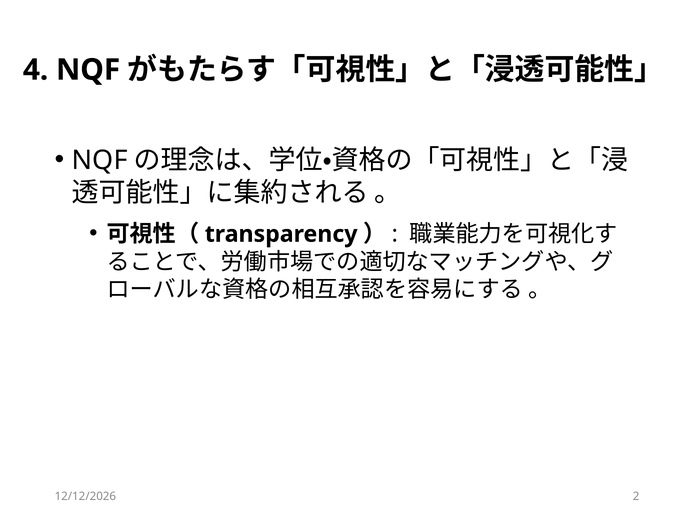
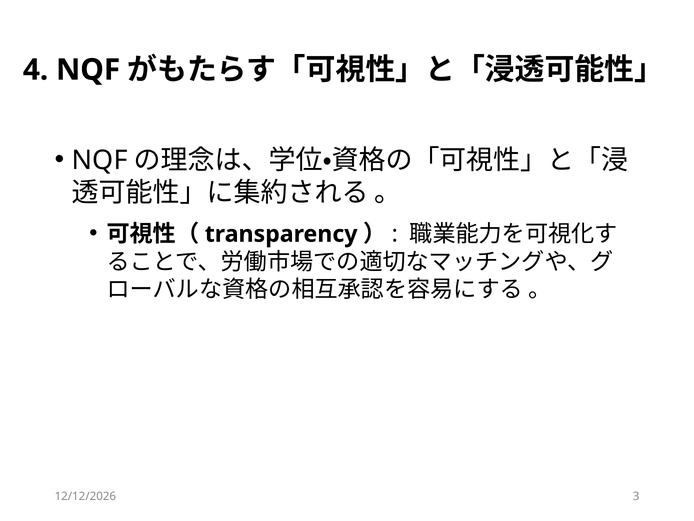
2: 2 -> 3
